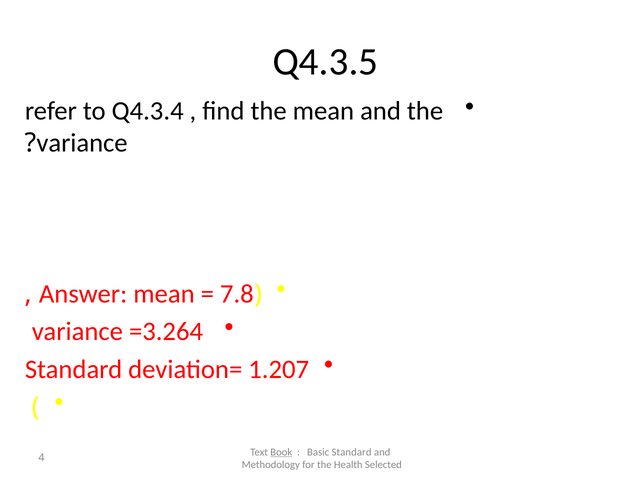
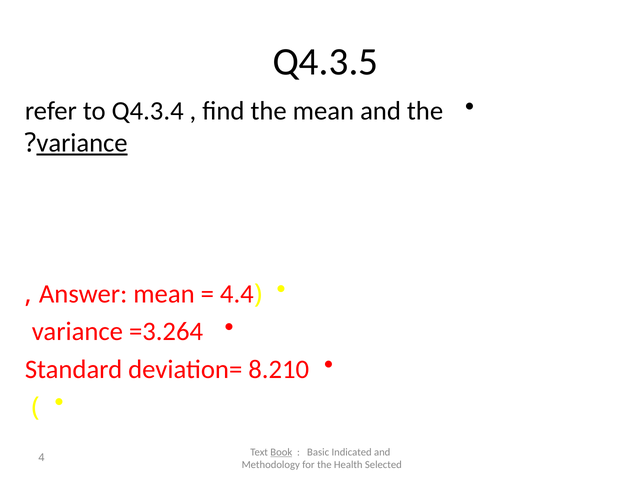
variance at (82, 143) underline: none -> present
7.8: 7.8 -> 4.4
1.207: 1.207 -> 8.210
Basic Standard: Standard -> Indicated
